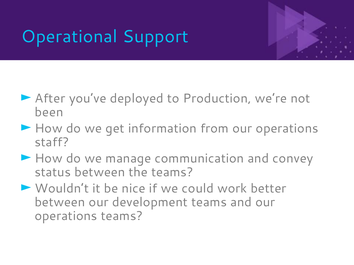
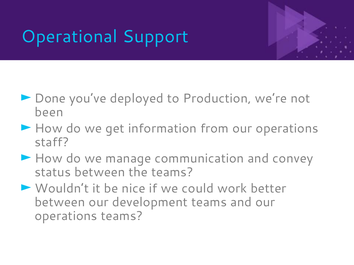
After: After -> Done
